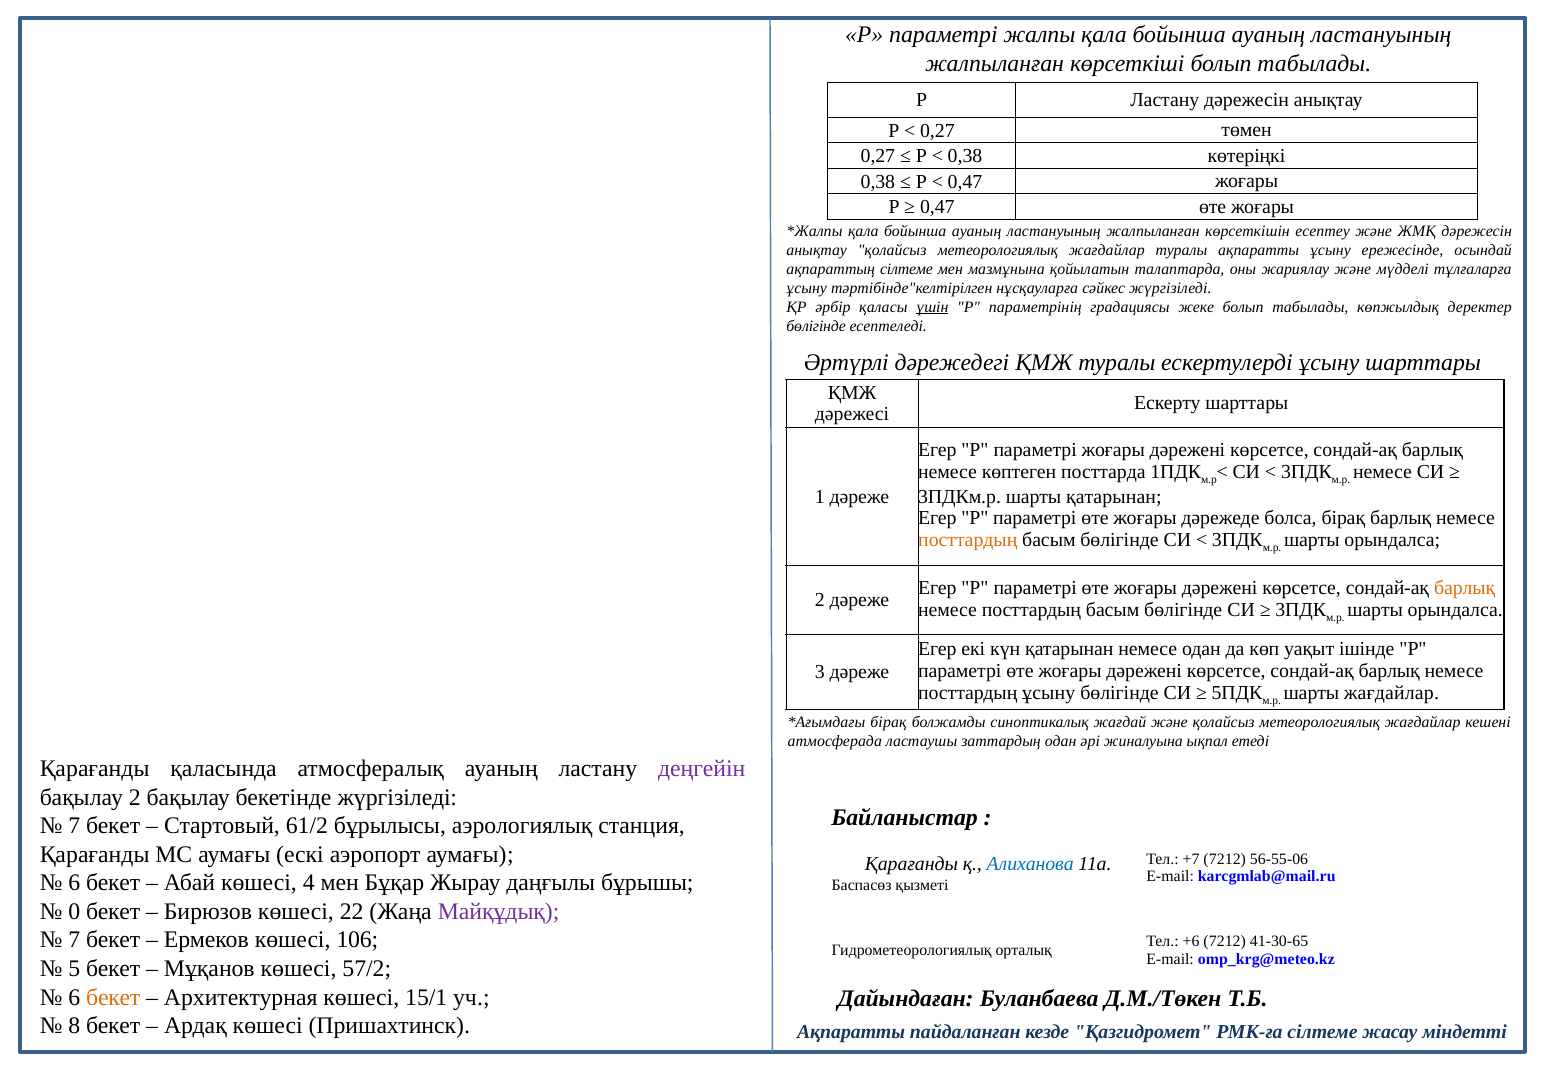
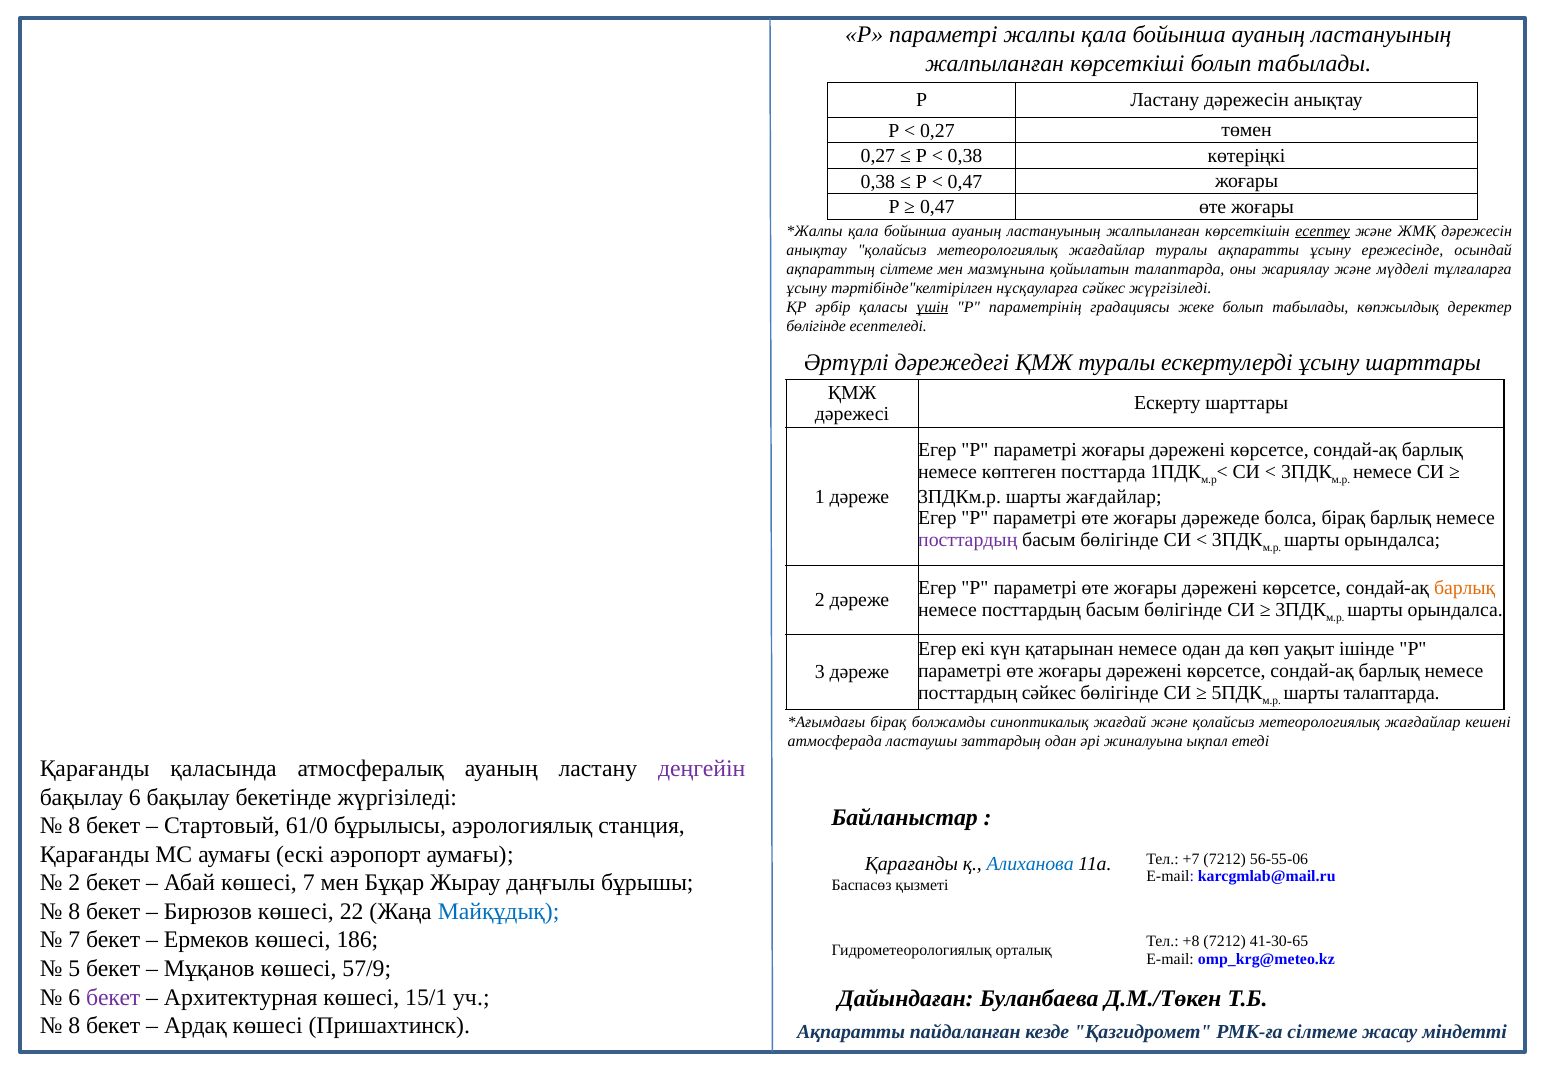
есептеу underline: none -> present
шарты қатарынан: қатарынан -> жағдайлар
посттардың at (968, 540) colour: orange -> purple
посттардың ұсыну: ұсыну -> сәйкес
шарты жағдайлар: жағдайлар -> талаптарда
бақылау 2: 2 -> 6
7 at (74, 826): 7 -> 8
61/2: 61/2 -> 61/0
6 at (74, 883): 6 -> 2
көшесі 4: 4 -> 7
0 at (74, 911): 0 -> 8
Майқұдық colour: purple -> blue
106: 106 -> 186
+6: +6 -> +8
57/2: 57/2 -> 57/9
бекет at (113, 997) colour: orange -> purple
